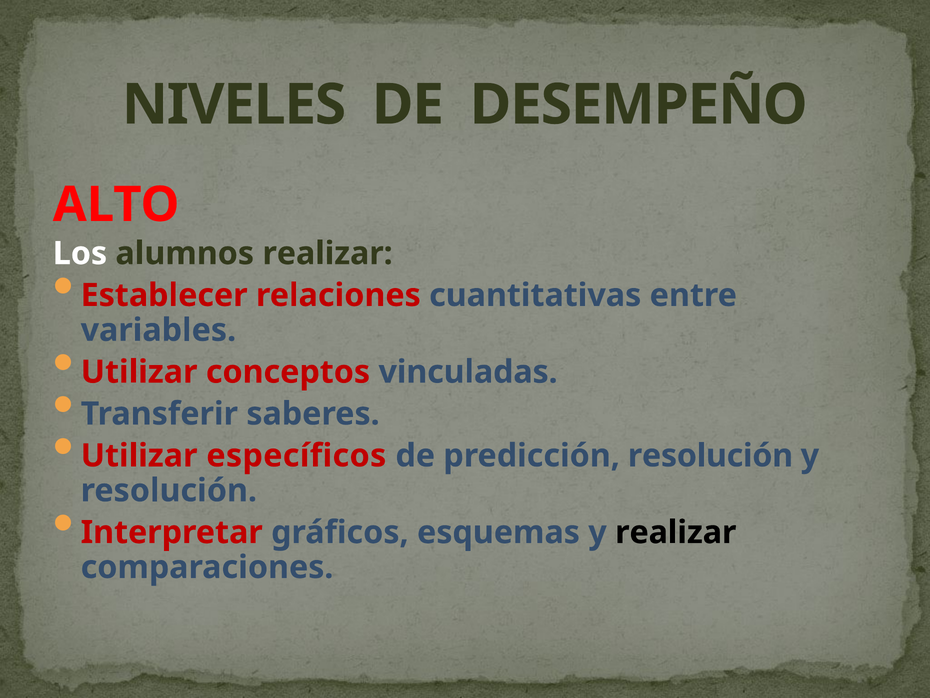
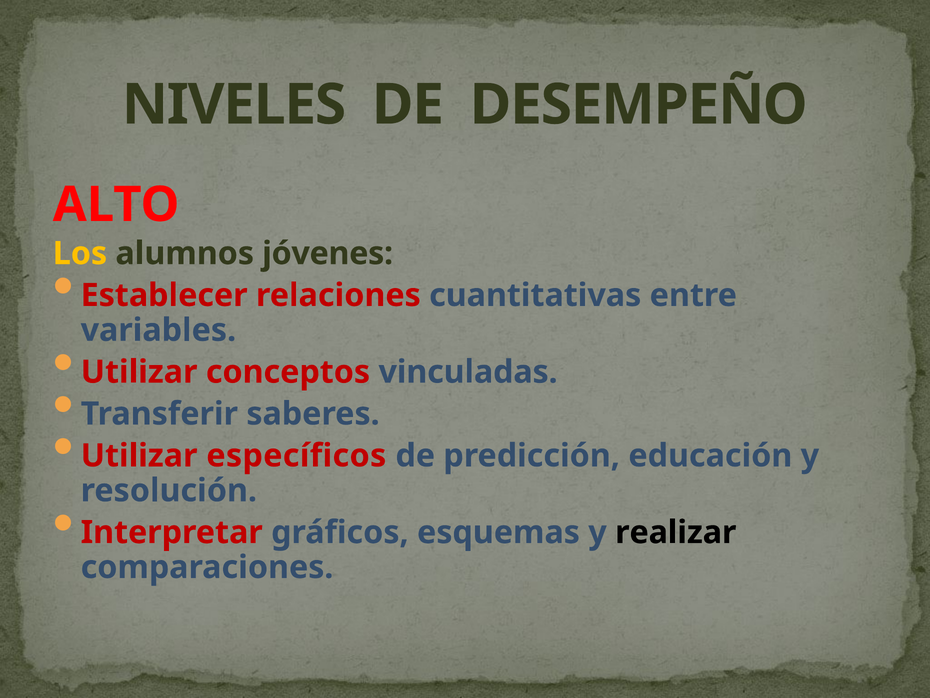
Los colour: white -> yellow
alumnos realizar: realizar -> jóvenes
predicción resolución: resolución -> educación
